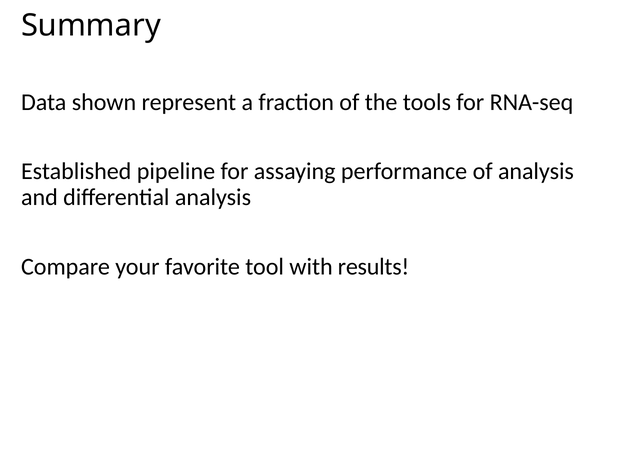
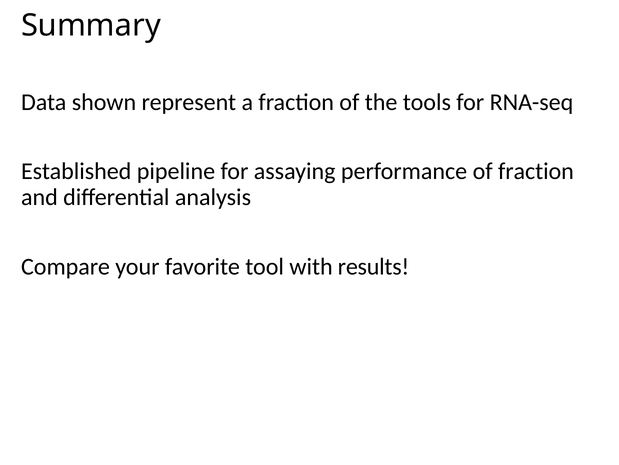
of analysis: analysis -> fraction
